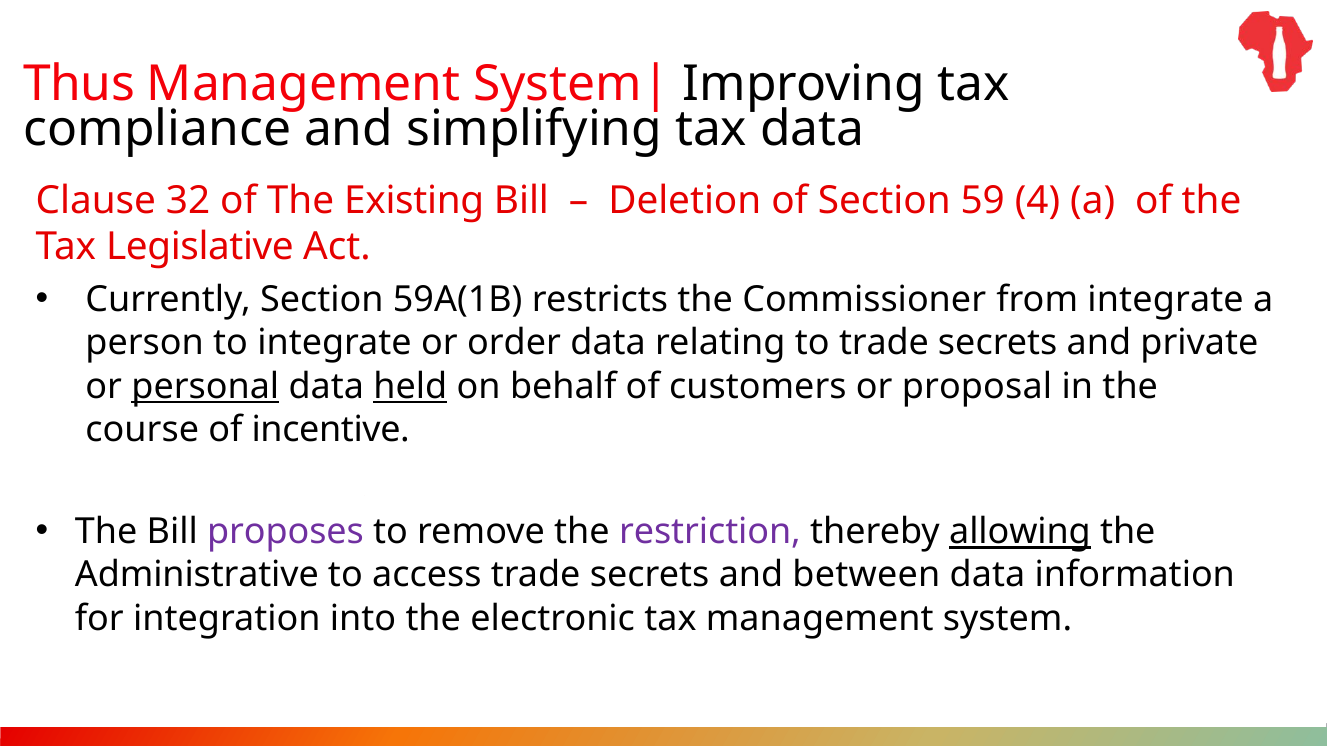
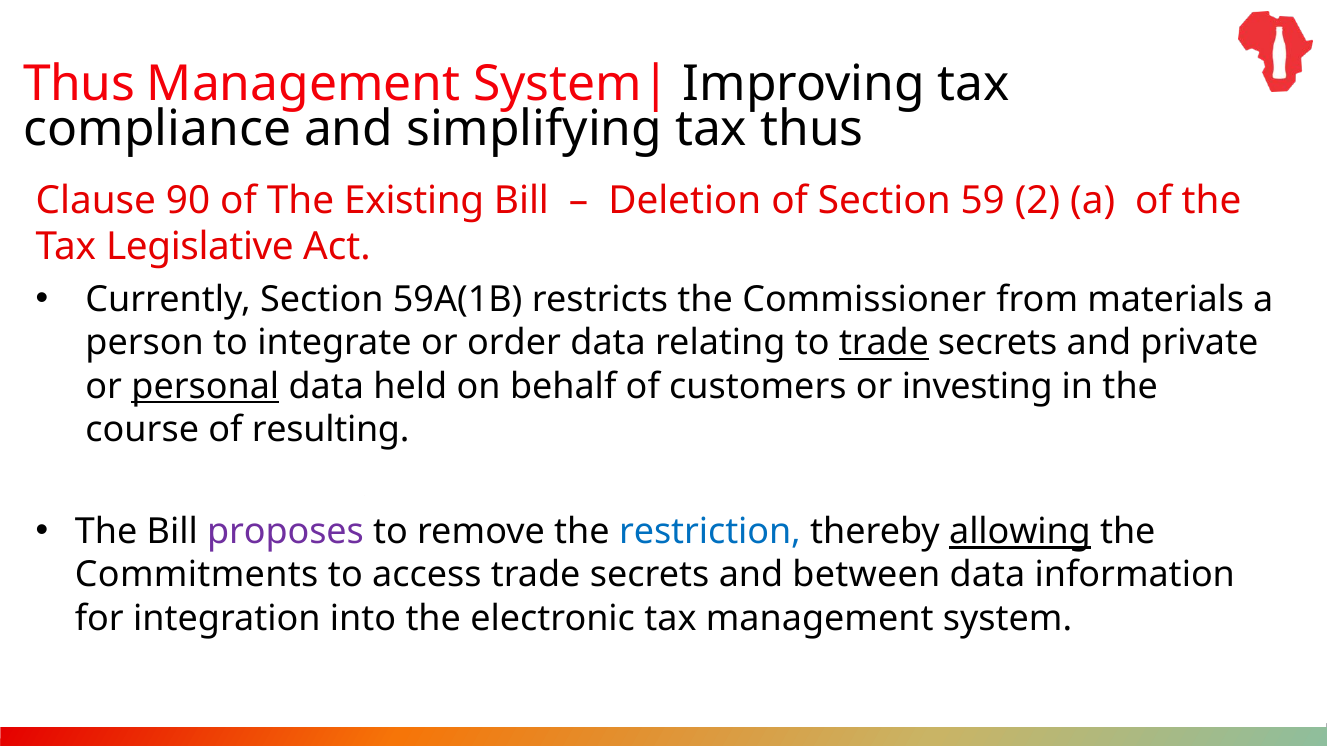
tax data: data -> thus
32: 32 -> 90
4: 4 -> 2
from integrate: integrate -> materials
trade at (884, 343) underline: none -> present
held underline: present -> none
proposal: proposal -> investing
incentive: incentive -> resulting
restriction colour: purple -> blue
Administrative: Administrative -> Commitments
